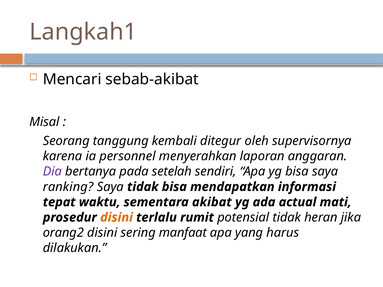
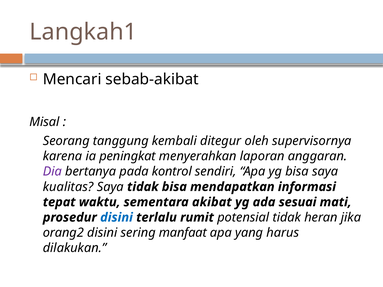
personnel: personnel -> peningkat
setelah: setelah -> kontrol
ranking: ranking -> kualitas
actual: actual -> sesuai
disini at (117, 218) colour: orange -> blue
